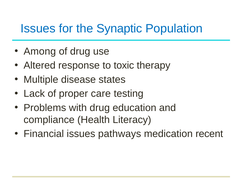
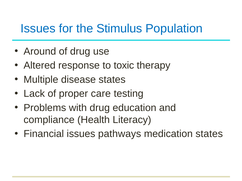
Synaptic: Synaptic -> Stimulus
Among: Among -> Around
medication recent: recent -> states
